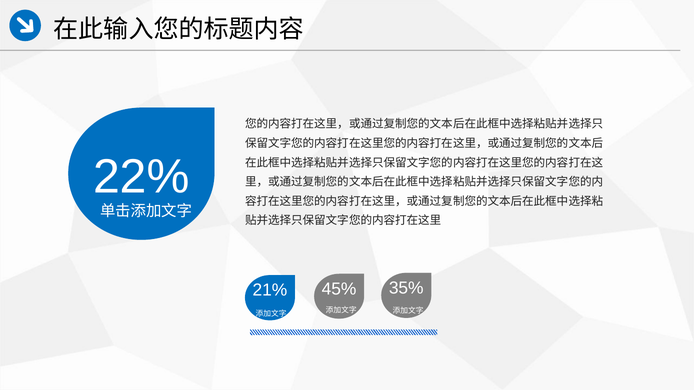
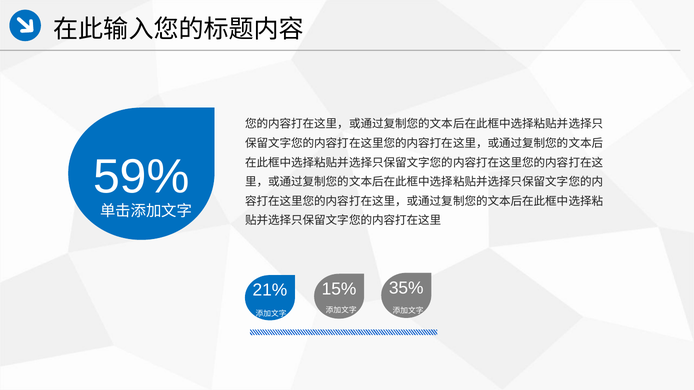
22%: 22% -> 59%
45%: 45% -> 15%
